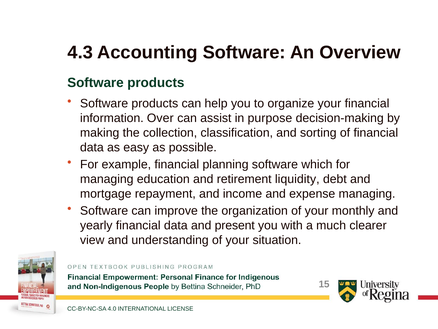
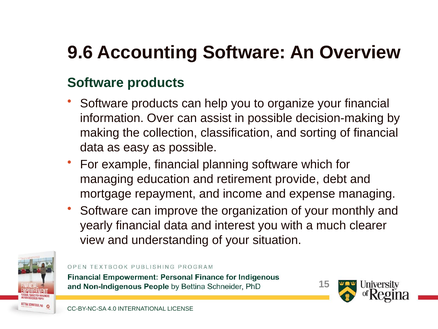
4.3: 4.3 -> 9.6
in purpose: purpose -> possible
liquidity: liquidity -> provide
present: present -> interest
